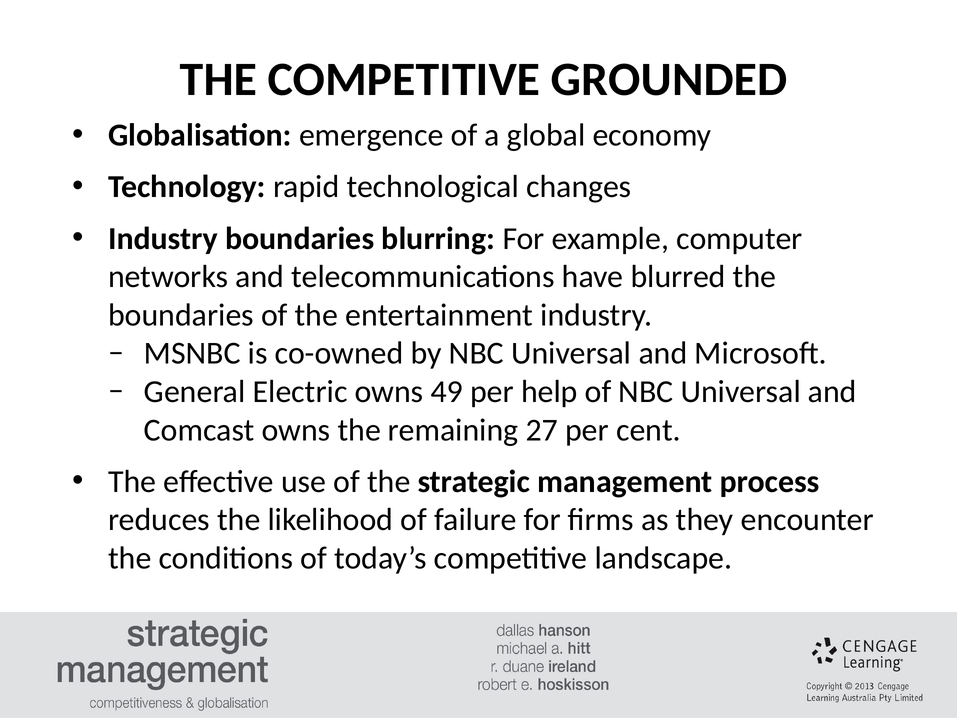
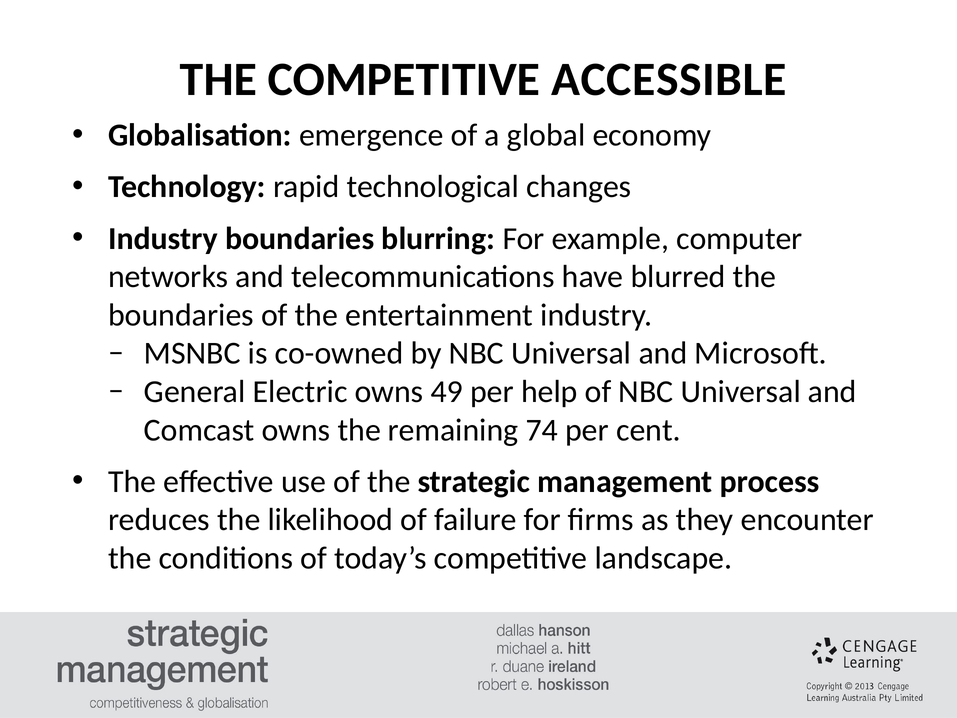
GROUNDED: GROUNDED -> ACCESSIBLE
27: 27 -> 74
